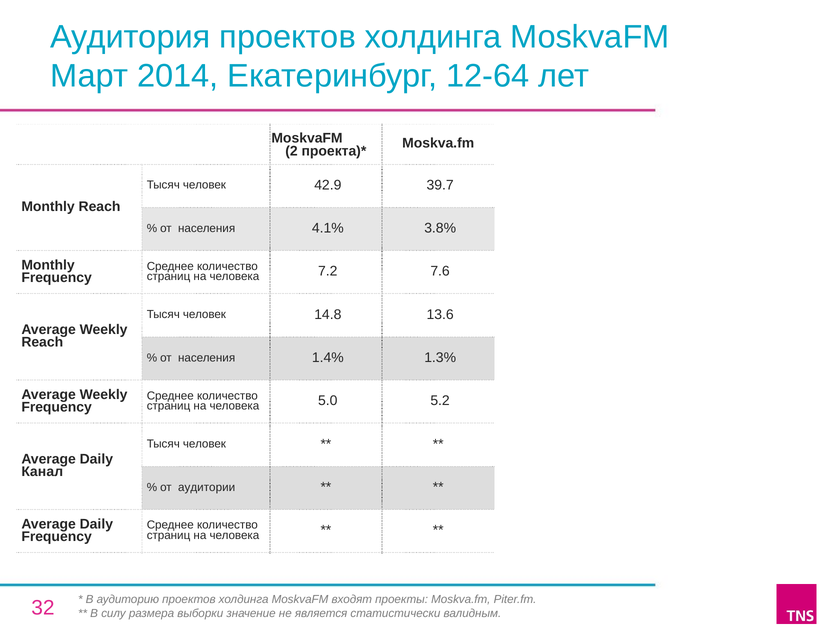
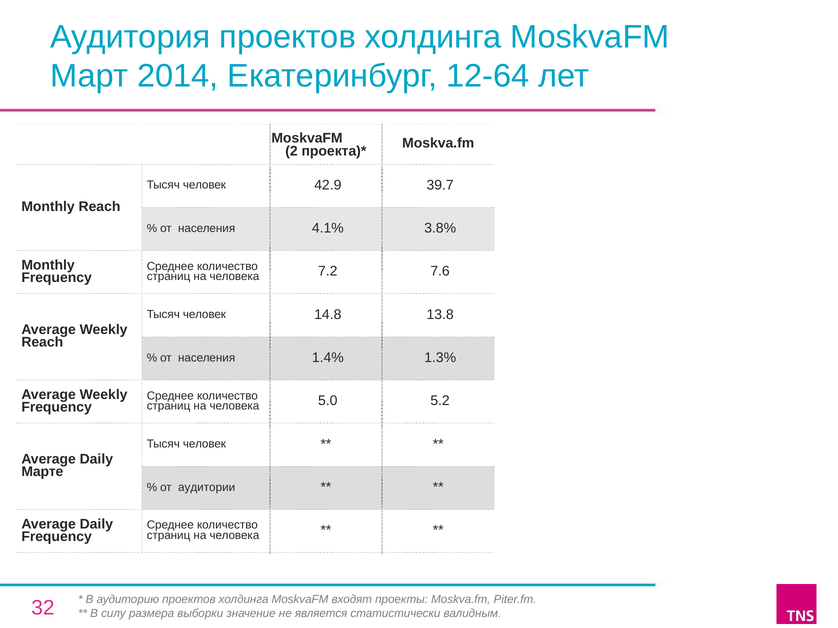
13.6: 13.6 -> 13.8
Канал: Канал -> Марте
